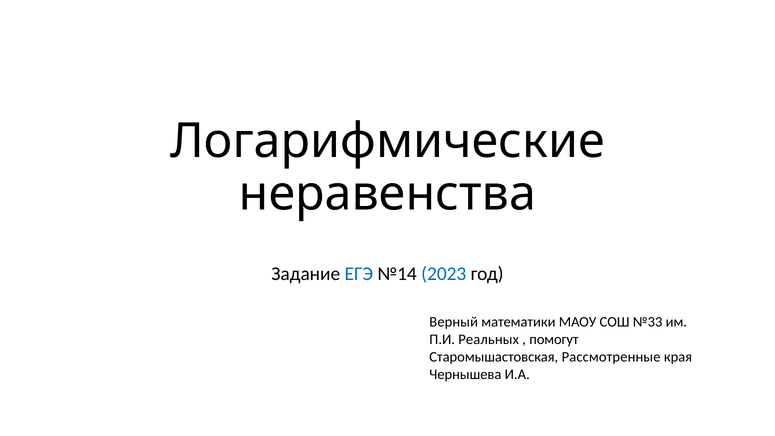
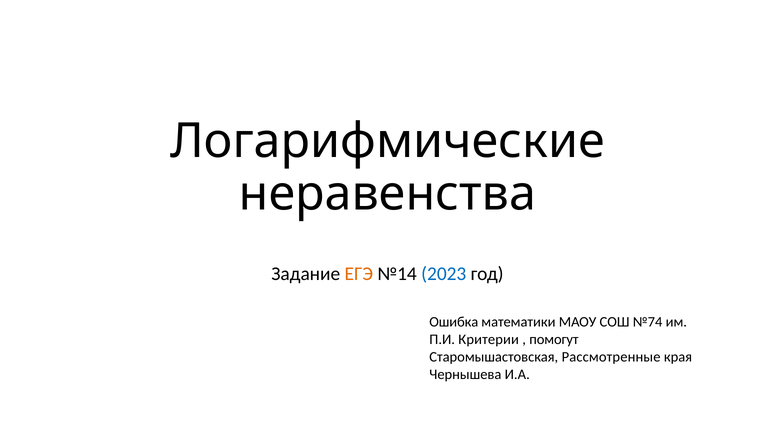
ЕГЭ colour: blue -> orange
Верный: Верный -> Ошибка
№33: №33 -> №74
Реальных: Реальных -> Критерии
